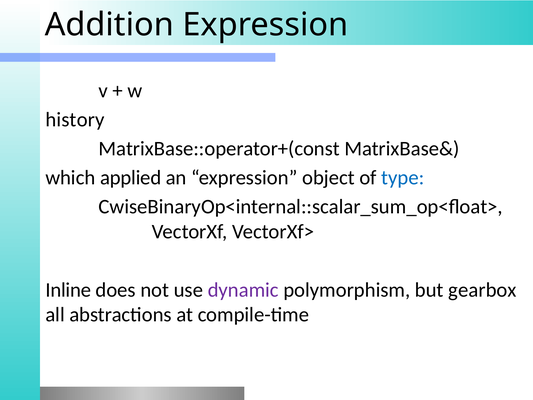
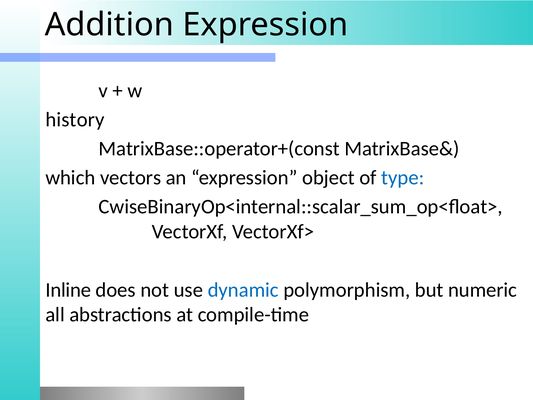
applied: applied -> vectors
dynamic colour: purple -> blue
gearbox: gearbox -> numeric
